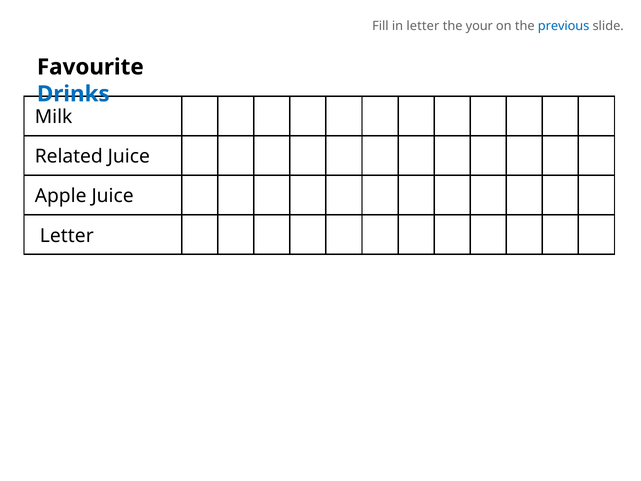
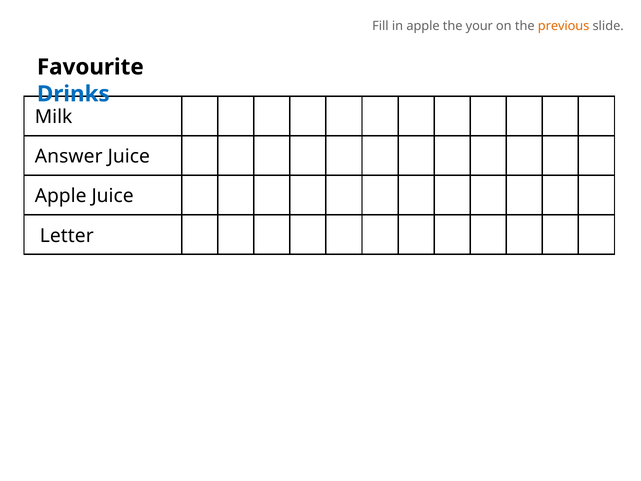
in letter: letter -> apple
previous colour: blue -> orange
Related: Related -> Answer
